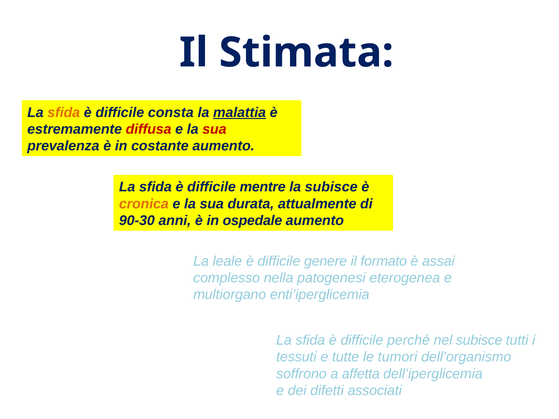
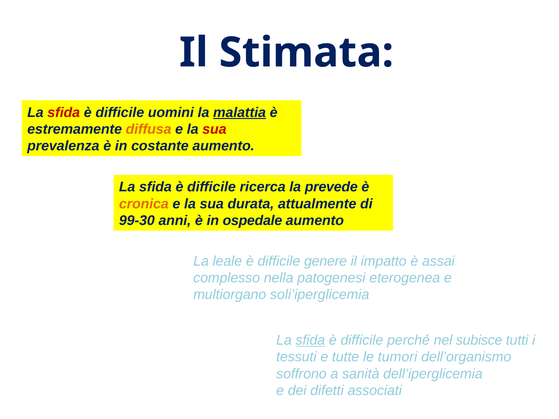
sfida at (64, 113) colour: orange -> red
consta: consta -> uomini
diffusa colour: red -> orange
mentre: mentre -> ricerca
la subisce: subisce -> prevede
90-30: 90-30 -> 99-30
formato: formato -> impatto
enti’iperglicemia: enti’iperglicemia -> soli’iperglicemia
sfida at (310, 340) underline: none -> present
affetta: affetta -> sanità
